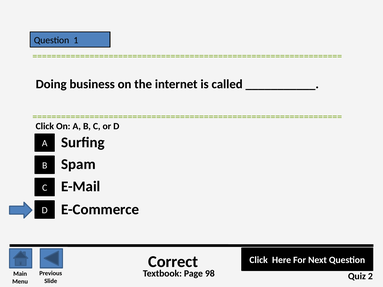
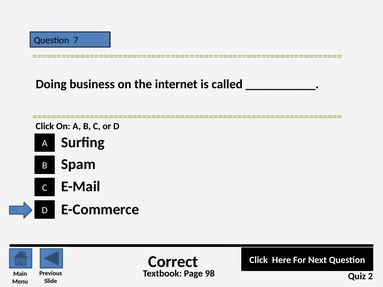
1: 1 -> 7
